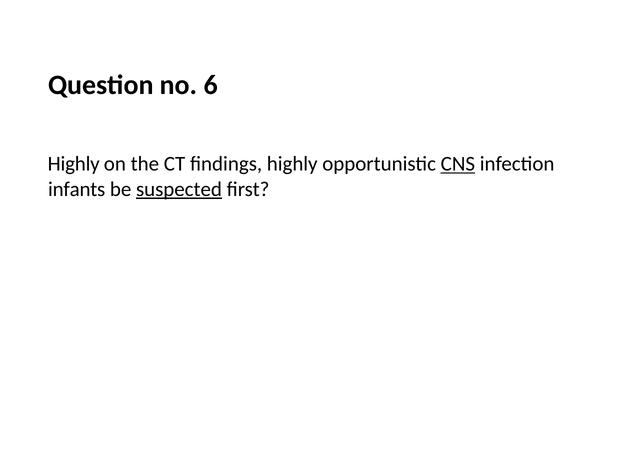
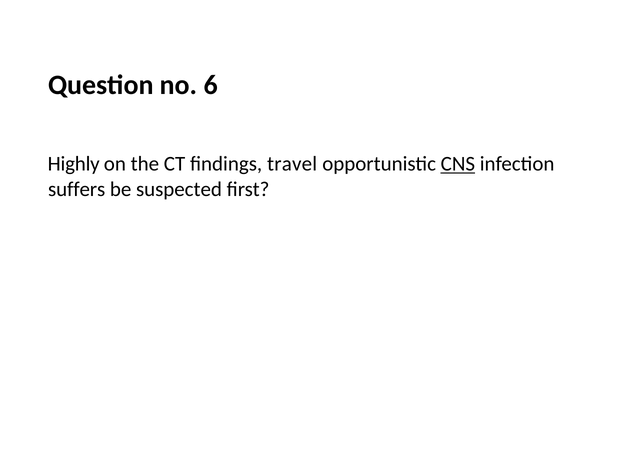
findings highly: highly -> travel
infants: infants -> suffers
suspected underline: present -> none
